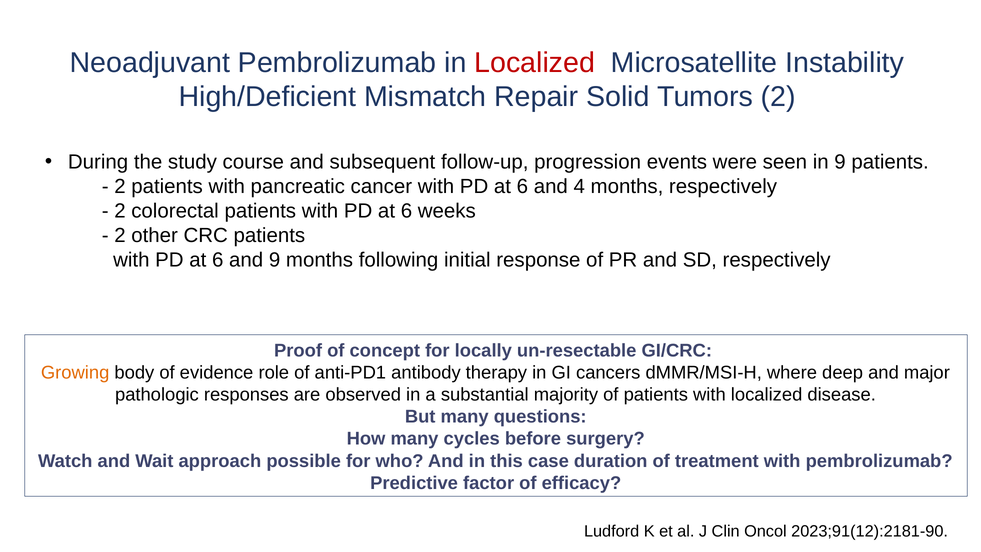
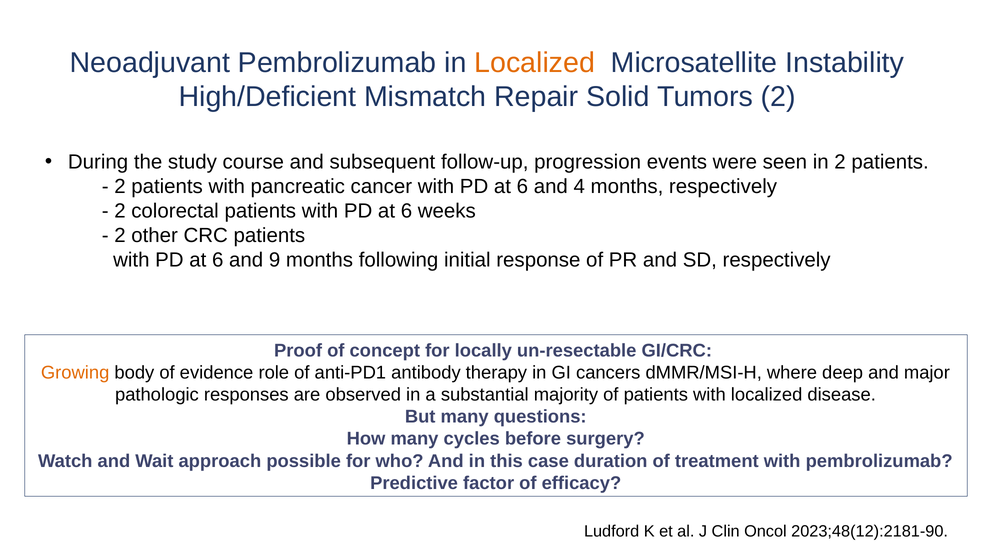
Localized at (535, 63) colour: red -> orange
in 9: 9 -> 2
2023;91(12):2181-90: 2023;91(12):2181-90 -> 2023;48(12):2181-90
